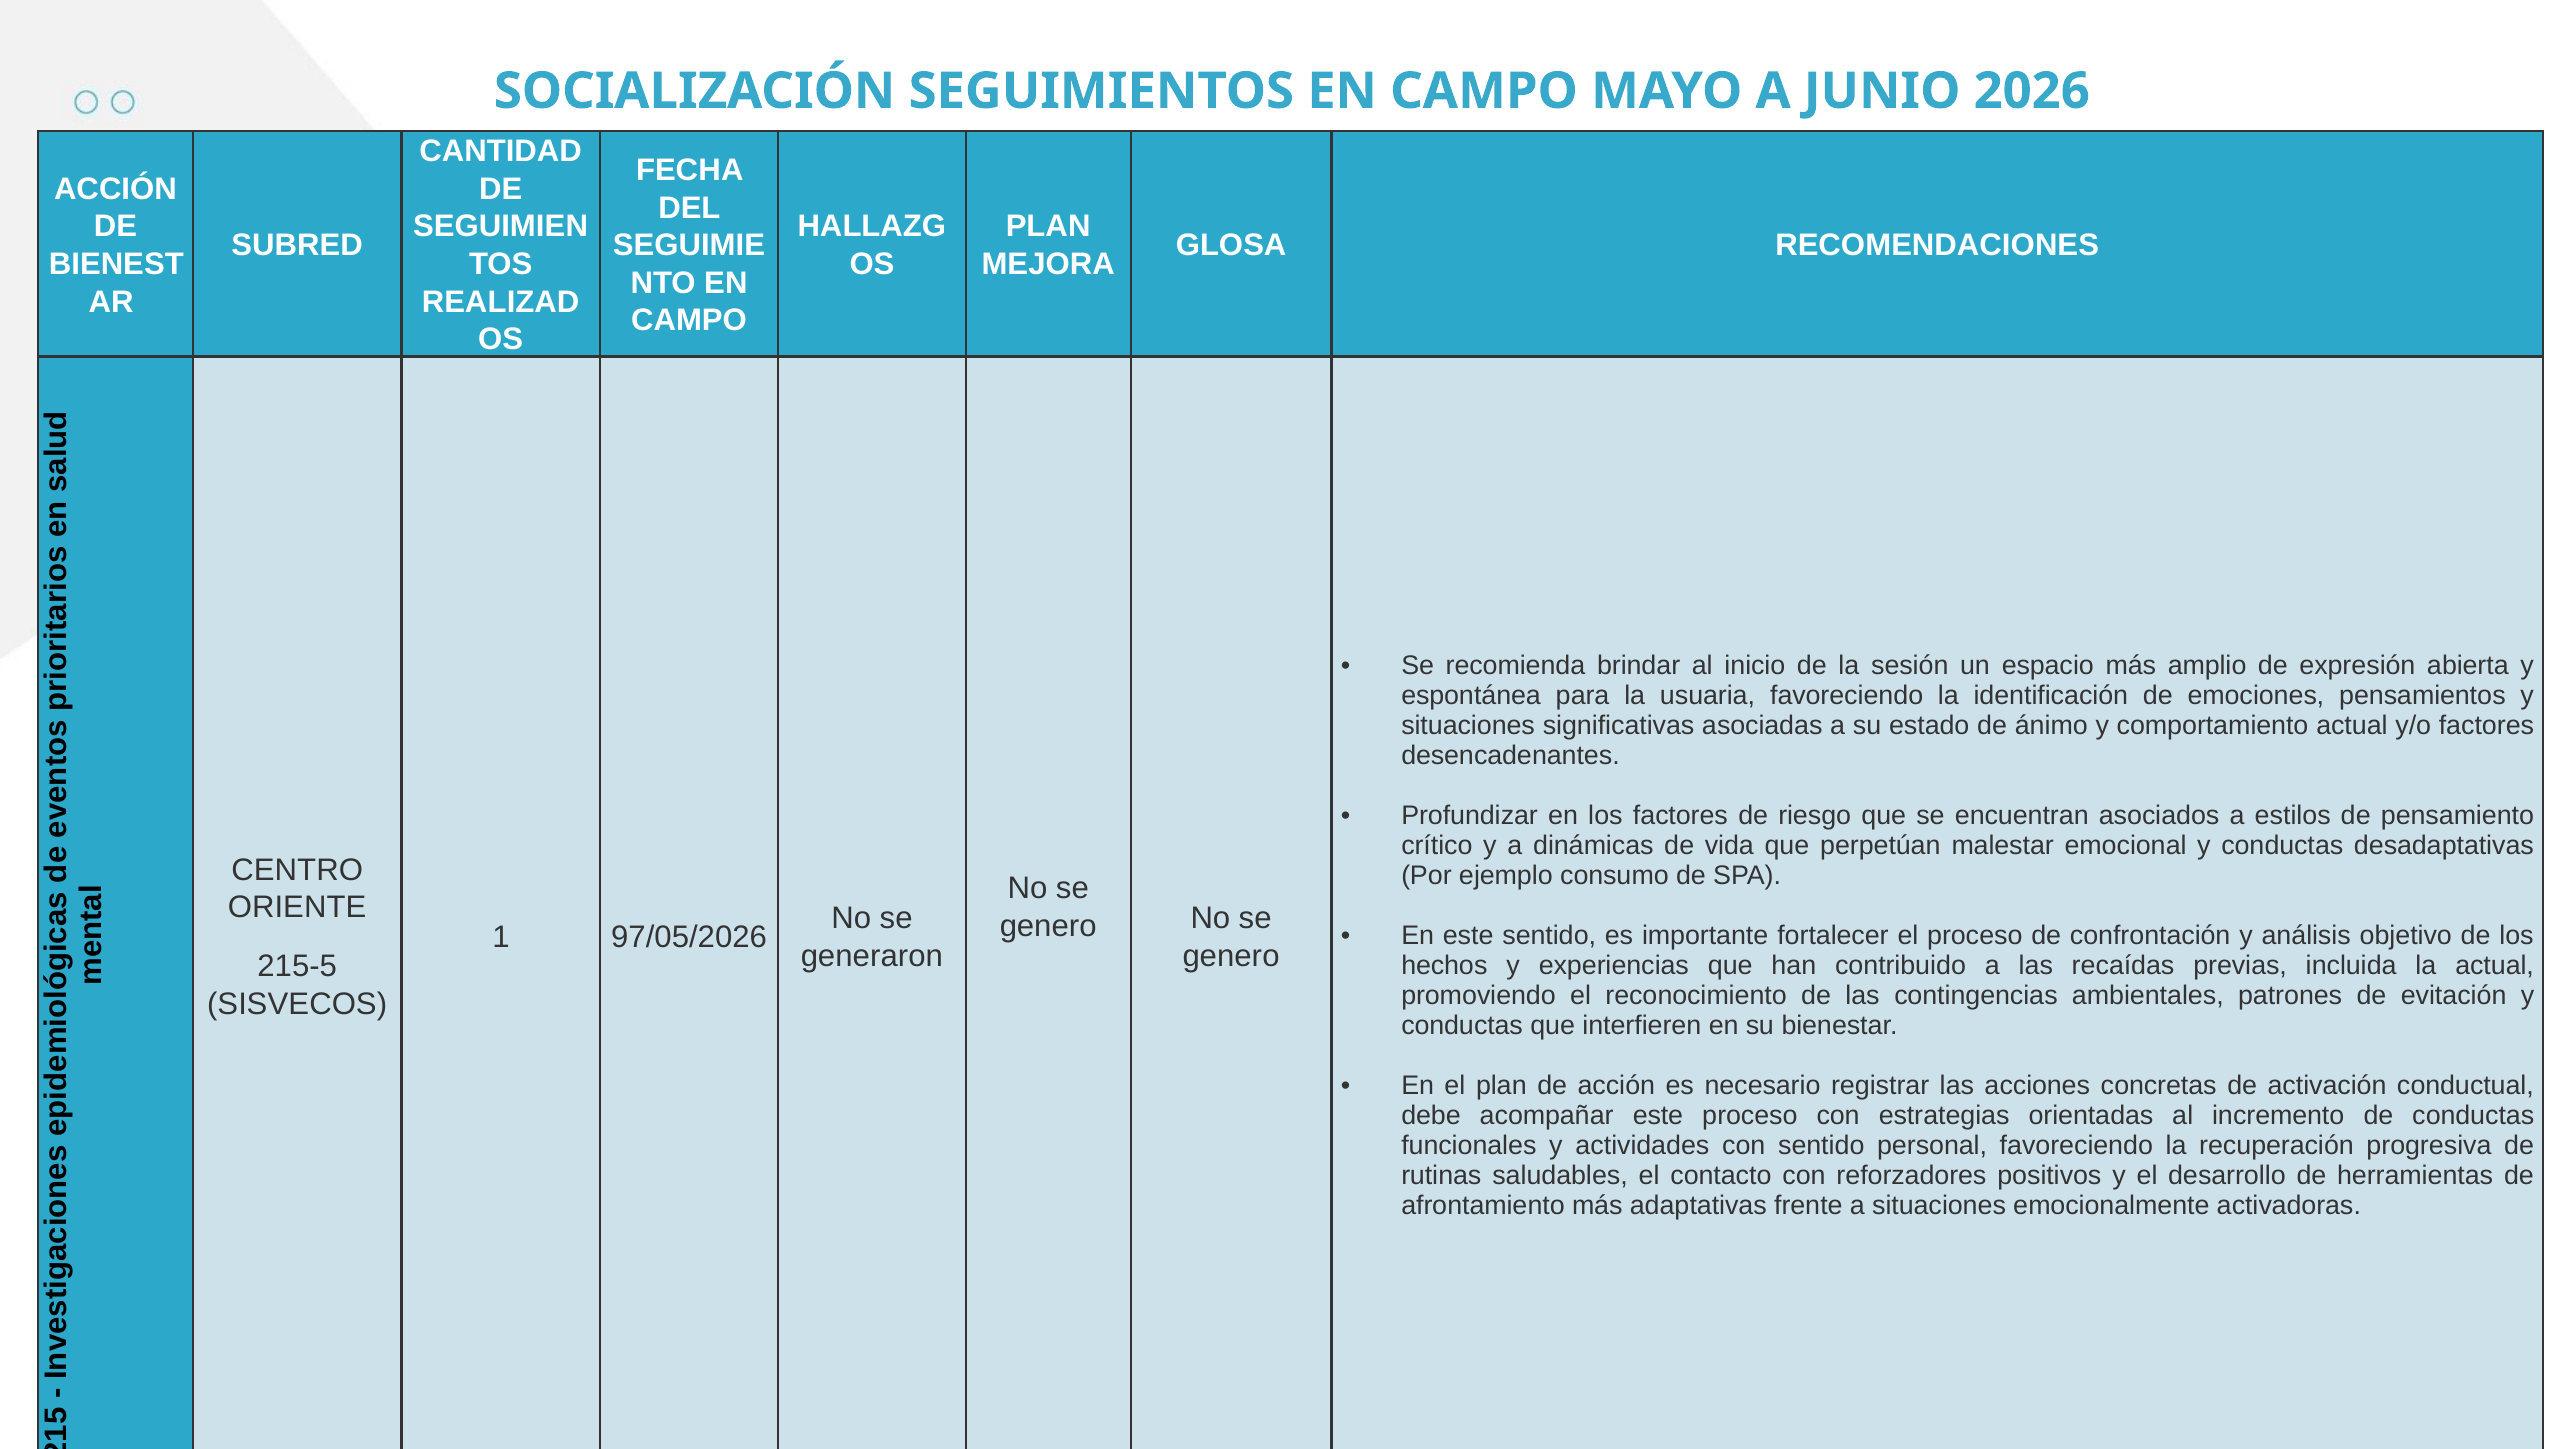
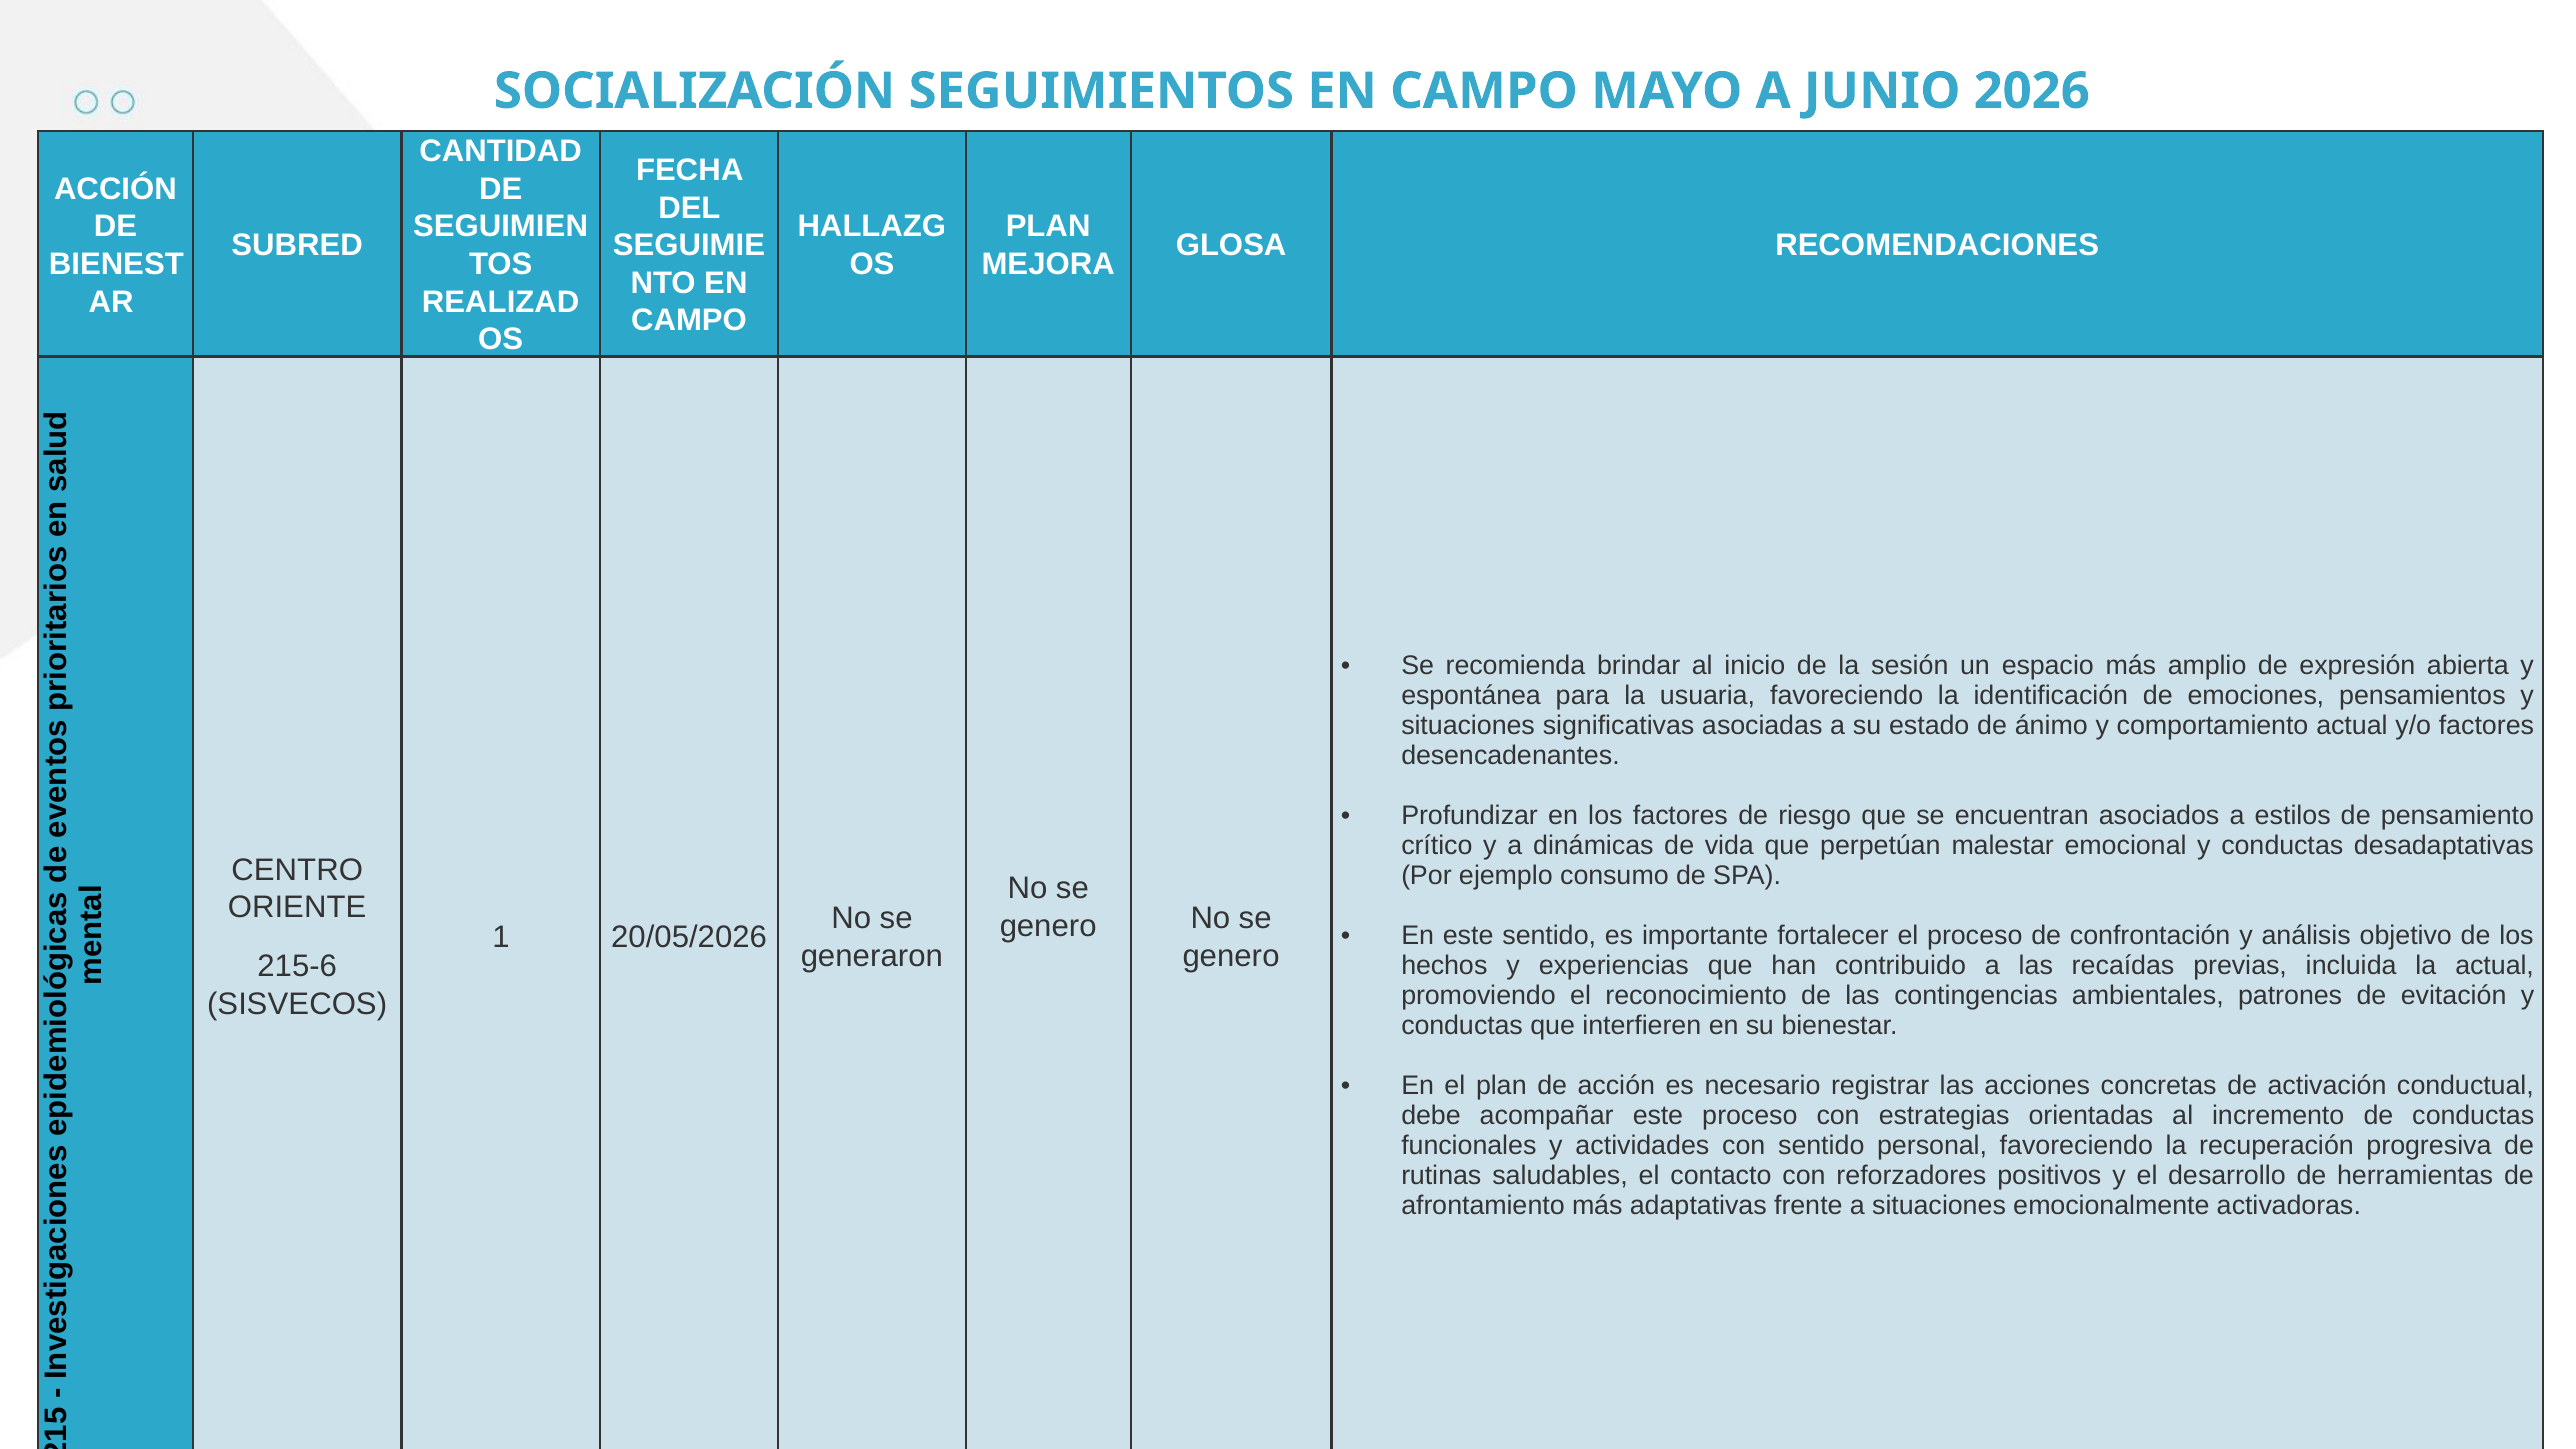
97/05/2026: 97/05/2026 -> 20/05/2026
215-5: 215-5 -> 215-6
